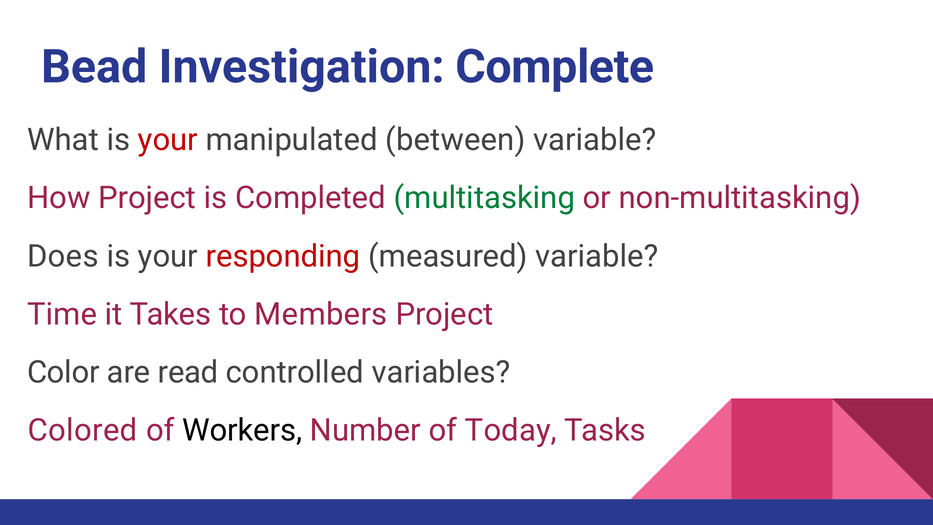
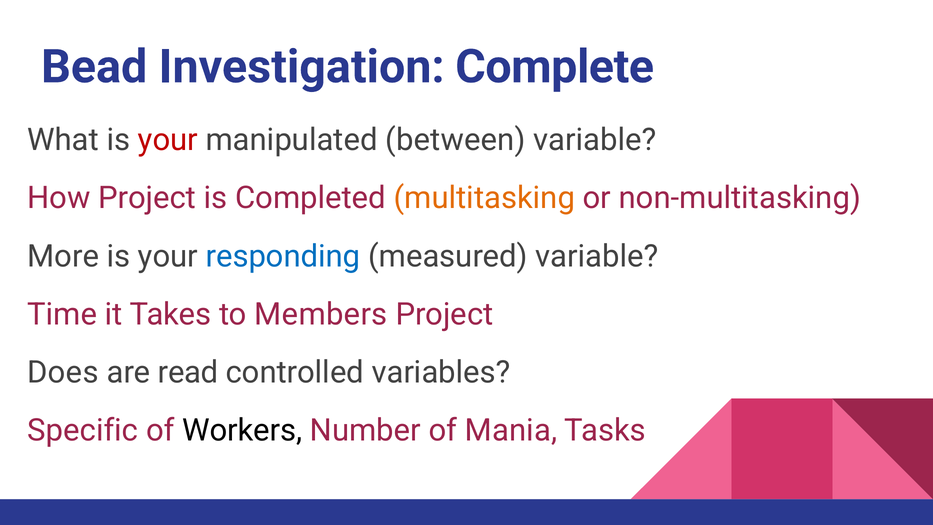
multitasking colour: green -> orange
Does: Does -> More
responding colour: red -> blue
Color: Color -> Does
Colored: Colored -> Specific
Today: Today -> Mania
